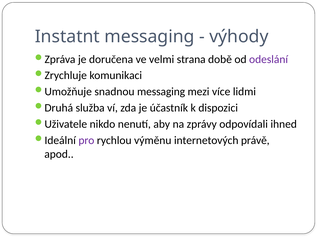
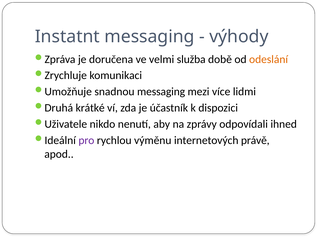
strana: strana -> služba
odeslání colour: purple -> orange
služba: služba -> krátké
